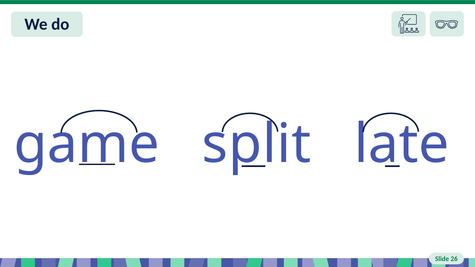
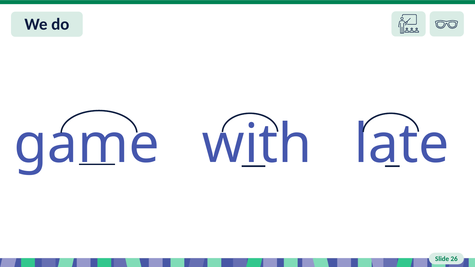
split: split -> with
